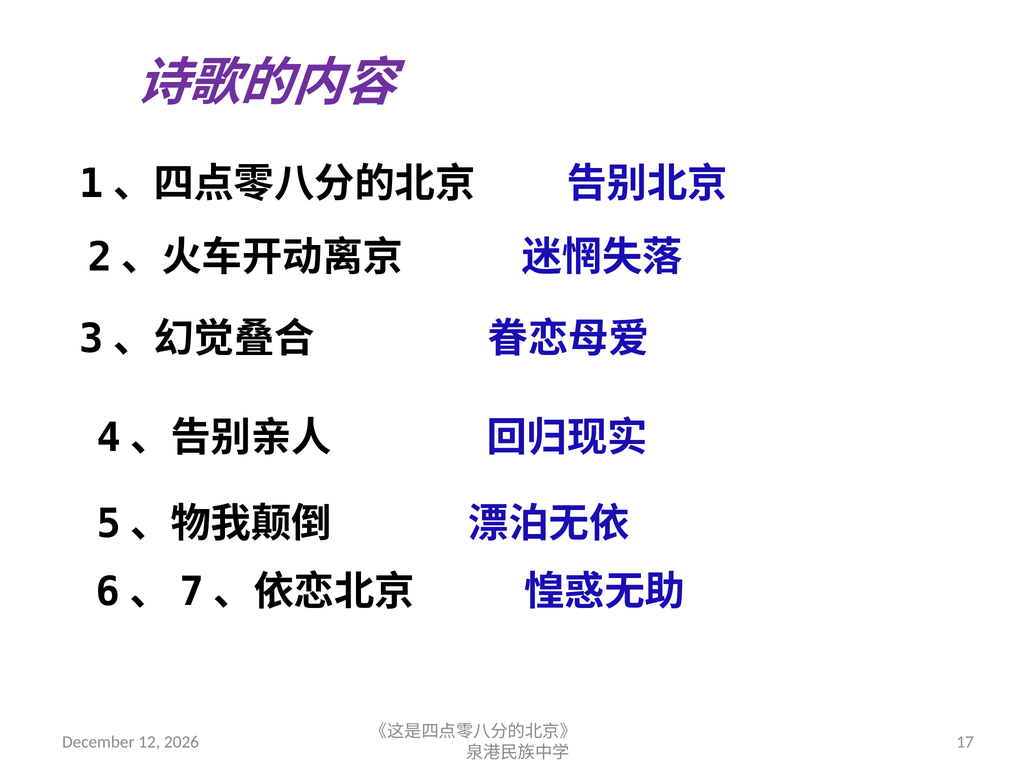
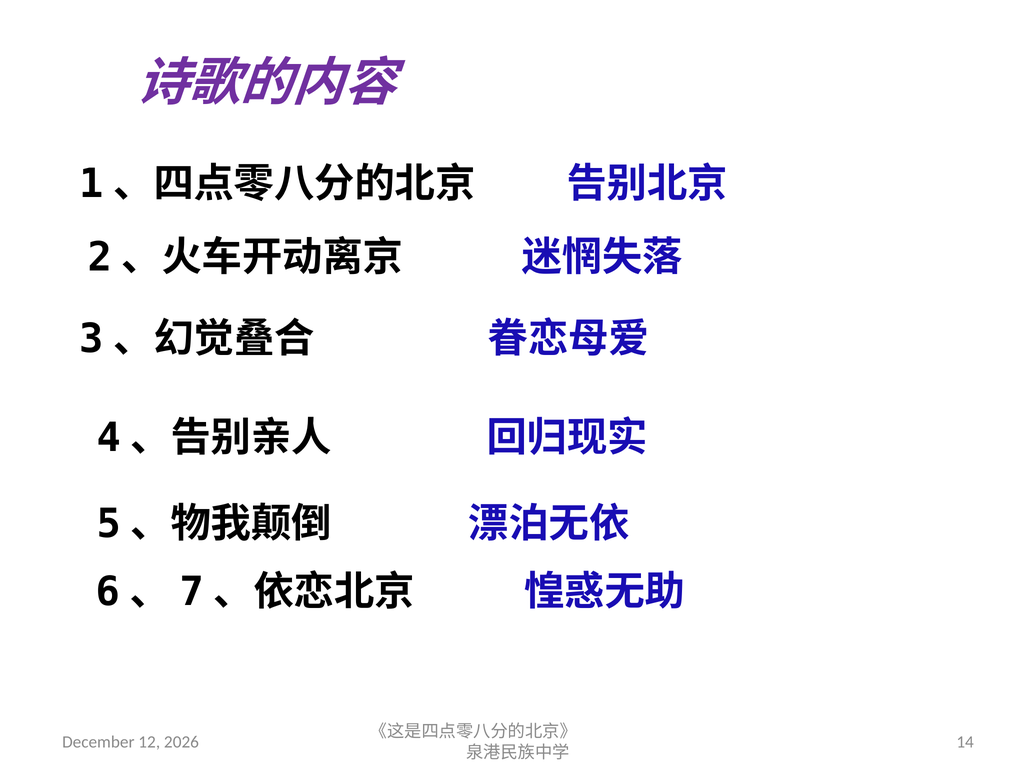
17: 17 -> 14
